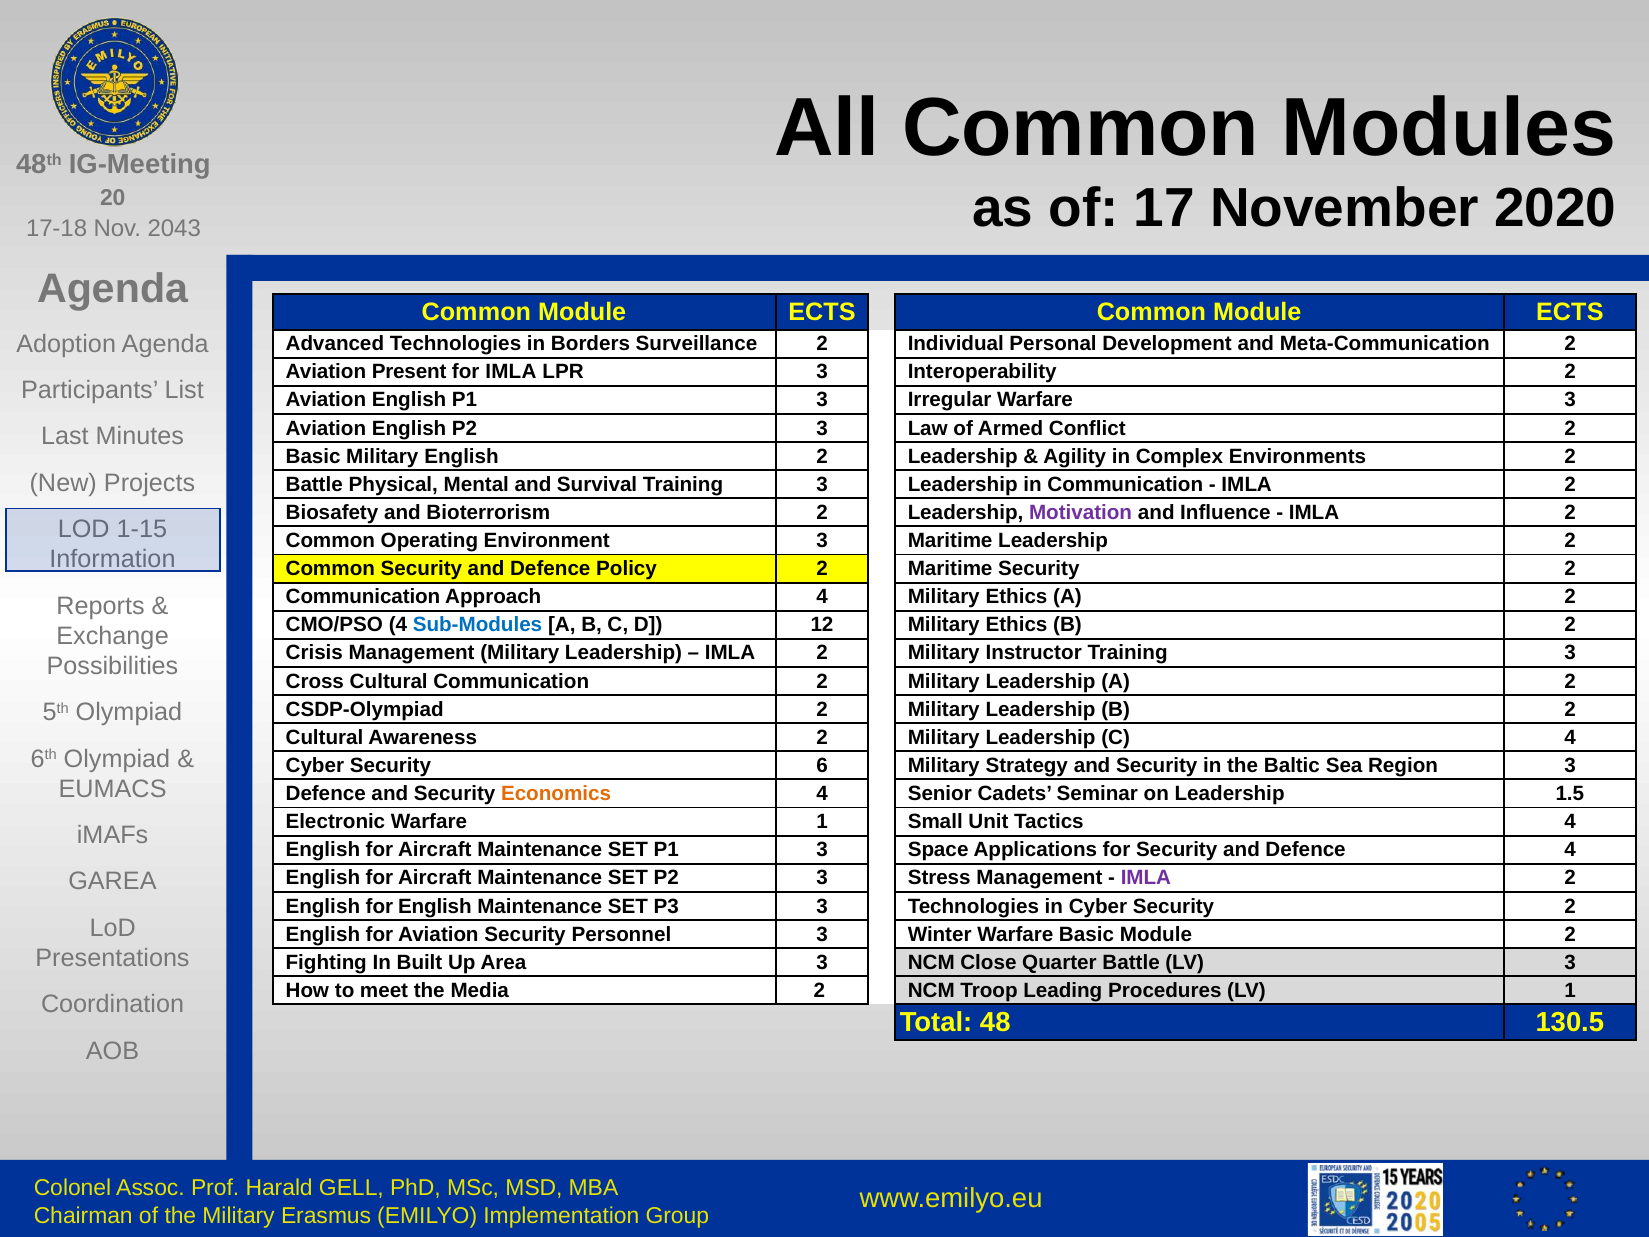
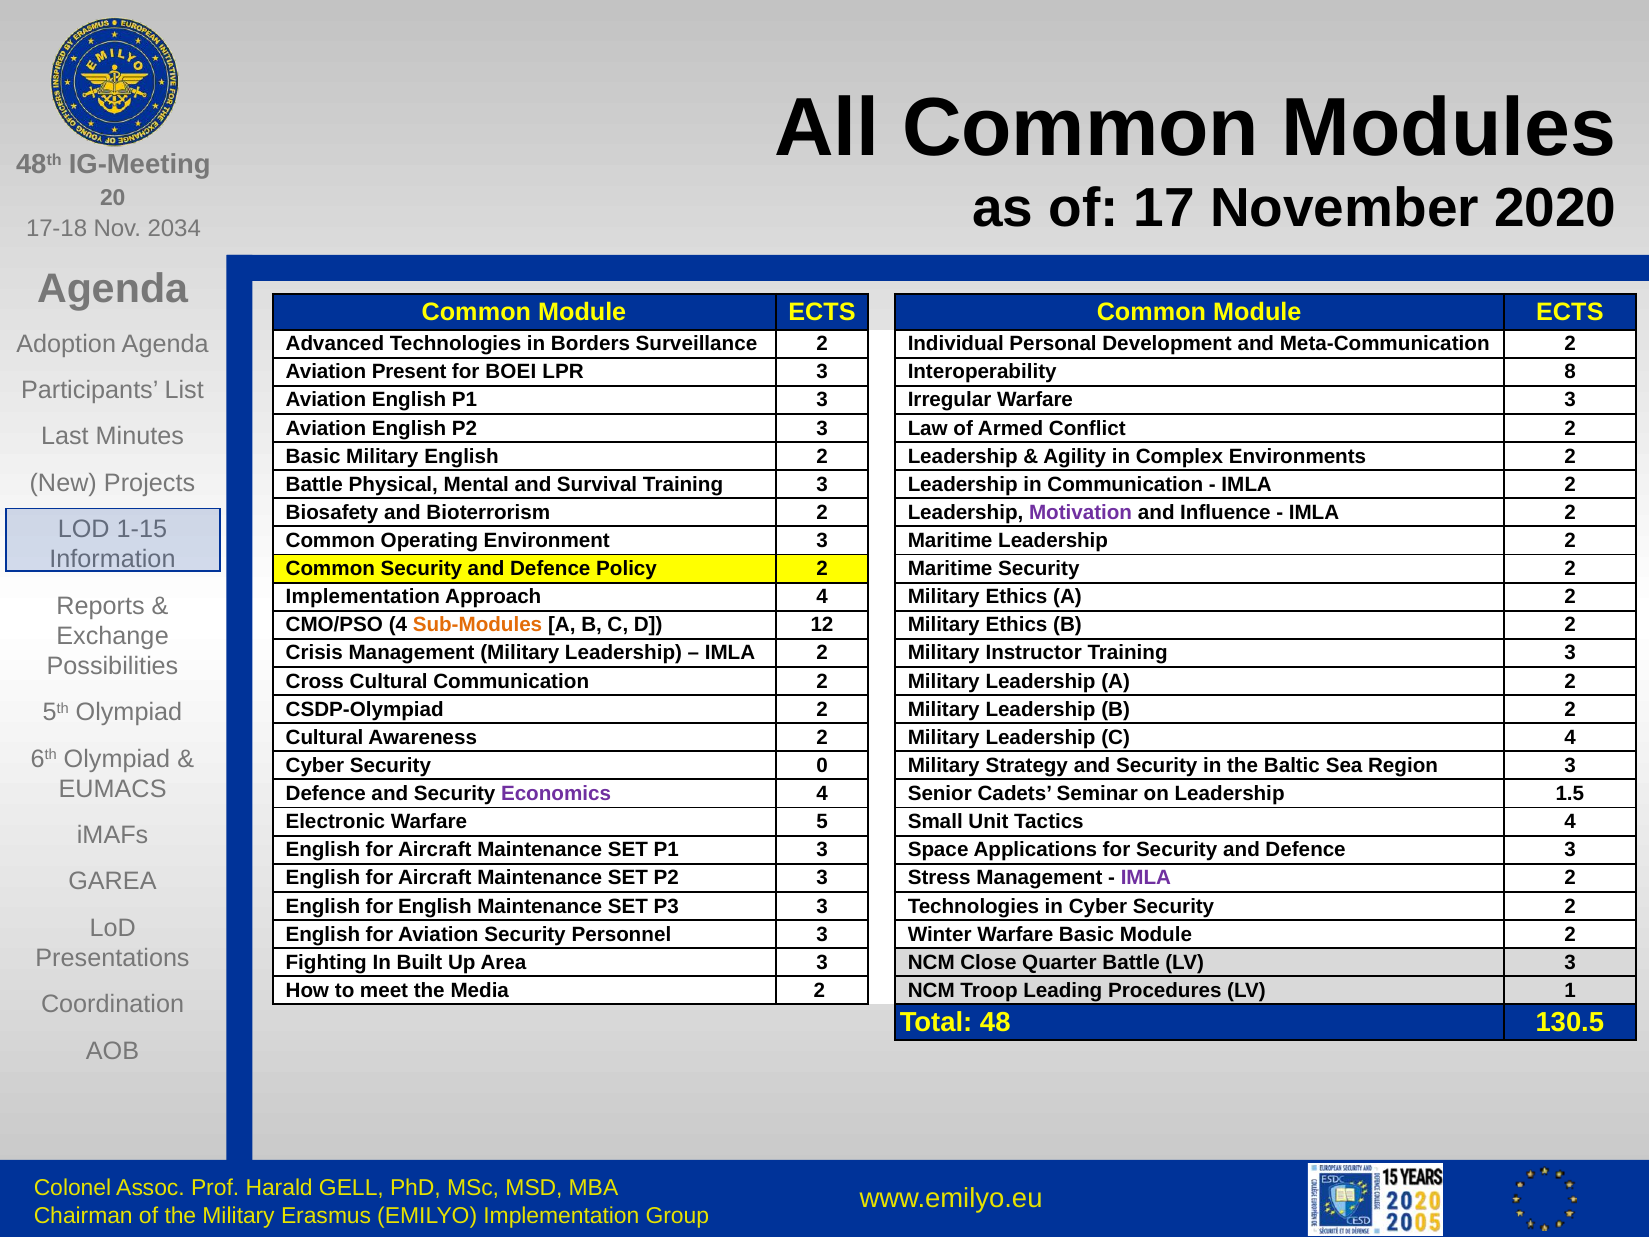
2043: 2043 -> 2034
for IMLA: IMLA -> BOEI
Interoperability 2: 2 -> 8
Communication at (363, 597): Communication -> Implementation
Sub-Modules colour: blue -> orange
6: 6 -> 0
Economics colour: orange -> purple
Warfare 1: 1 -> 5
Defence 4: 4 -> 3
